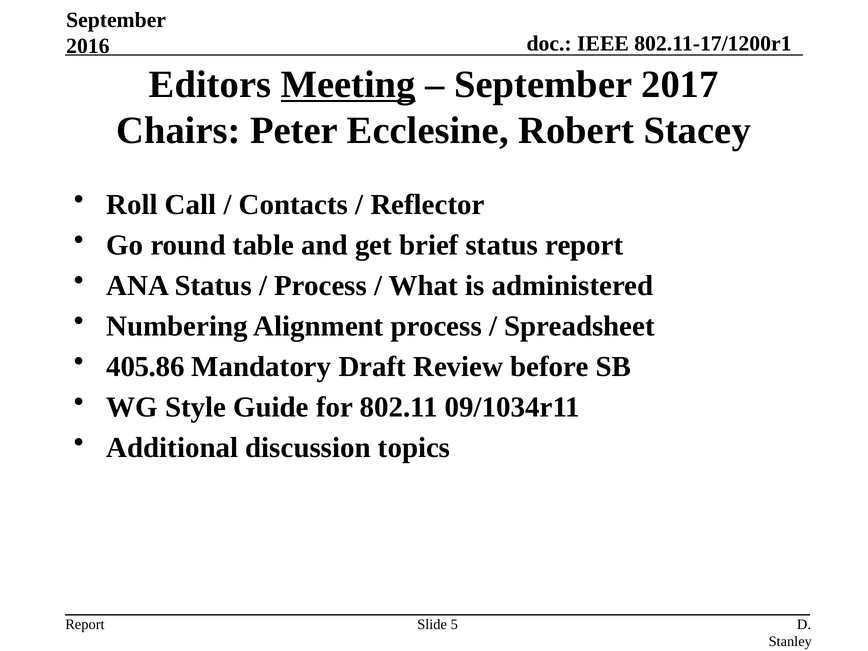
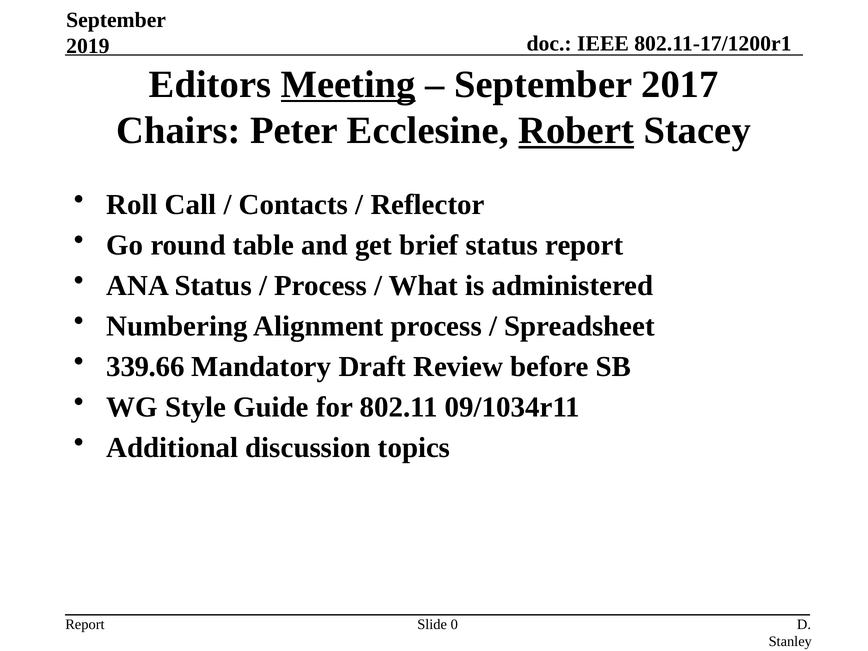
2016: 2016 -> 2019
Robert underline: none -> present
405.86: 405.86 -> 339.66
5: 5 -> 0
